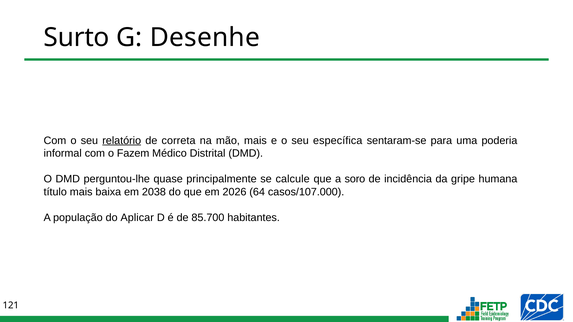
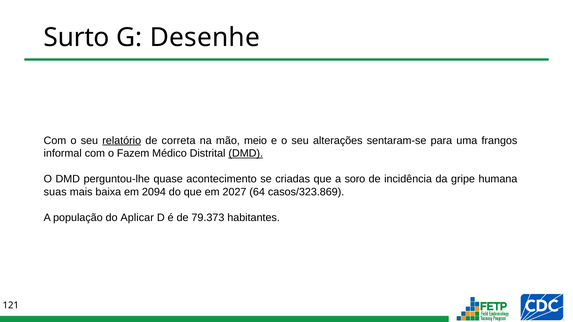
mão mais: mais -> meio
específica: específica -> alterações
poderia: poderia -> frangos
DMD at (246, 153) underline: none -> present
principalmente: principalmente -> acontecimento
calcule: calcule -> criadas
título: título -> suas
2038: 2038 -> 2094
2026: 2026 -> 2027
casos/107.000: casos/107.000 -> casos/323.869
85.700: 85.700 -> 79.373
